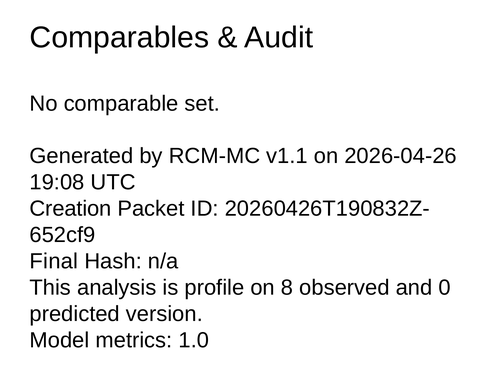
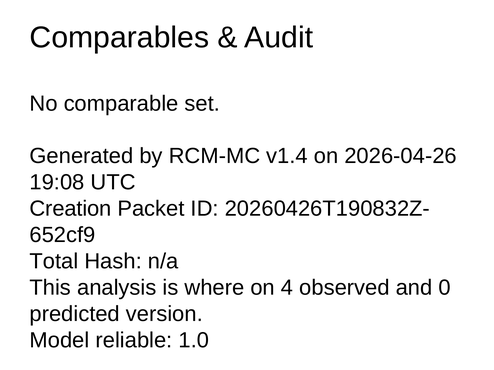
v1.1: v1.1 -> v1.4
Final: Final -> Total
profile: profile -> where
8: 8 -> 4
metrics: metrics -> reliable
